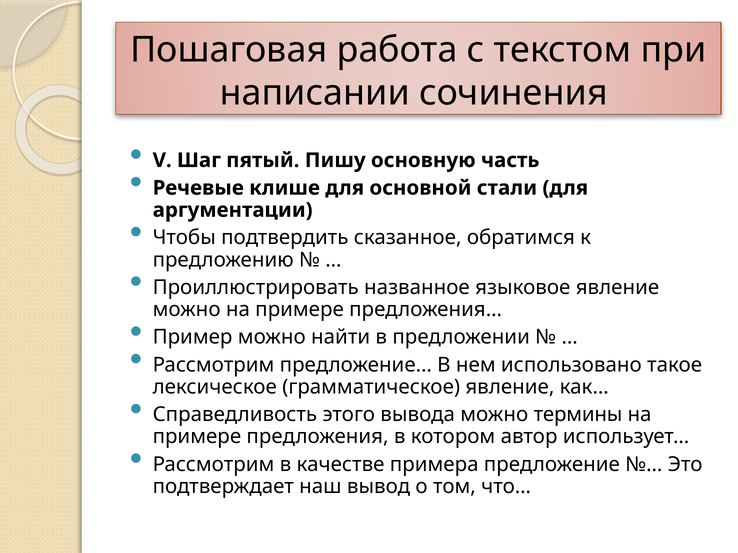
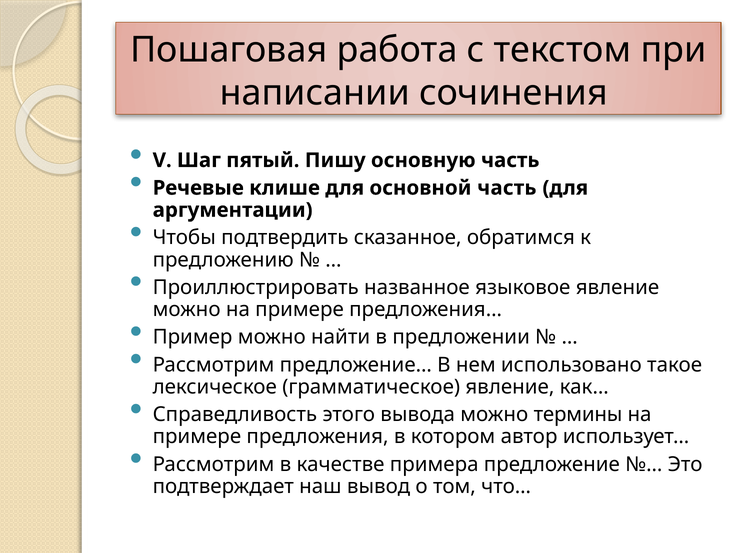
основной стали: стали -> часть
